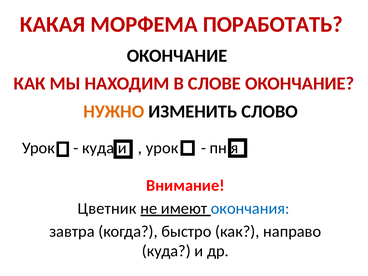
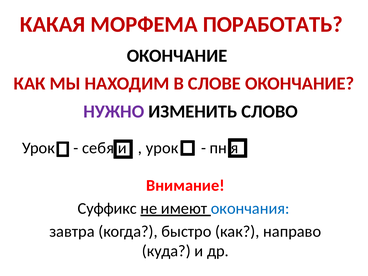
НУЖНО colour: orange -> purple
куда at (98, 148): куда -> себя
Цветник: Цветник -> Суффикс
